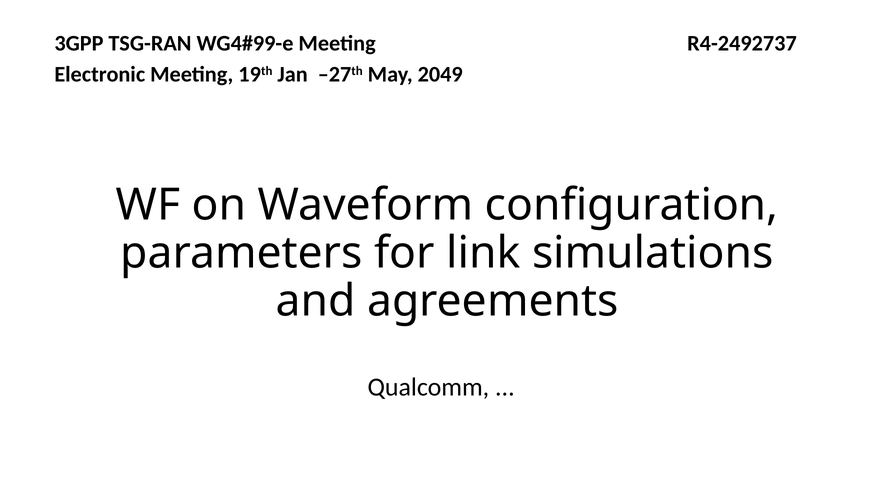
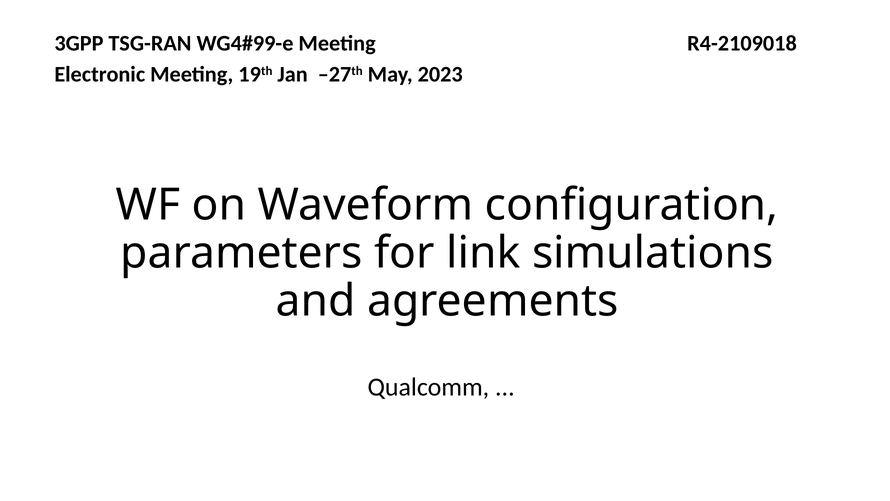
R4-2492737: R4-2492737 -> R4-2109018
2049: 2049 -> 2023
